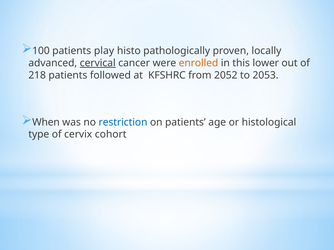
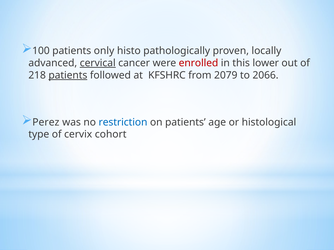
play: play -> only
enrolled colour: orange -> red
patients at (68, 75) underline: none -> present
2052: 2052 -> 2079
2053: 2053 -> 2066
When: When -> Perez
